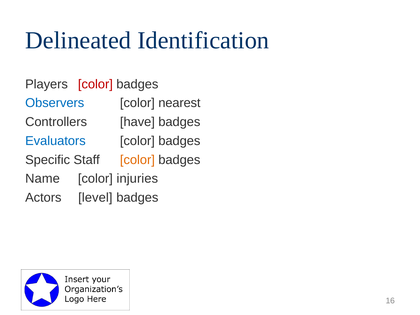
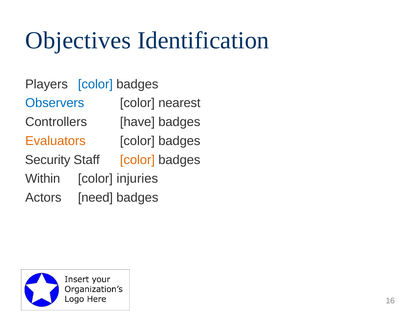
Delineated: Delineated -> Objectives
color at (95, 84) colour: red -> blue
Evaluators colour: blue -> orange
Specific: Specific -> Security
Name: Name -> Within
level: level -> need
